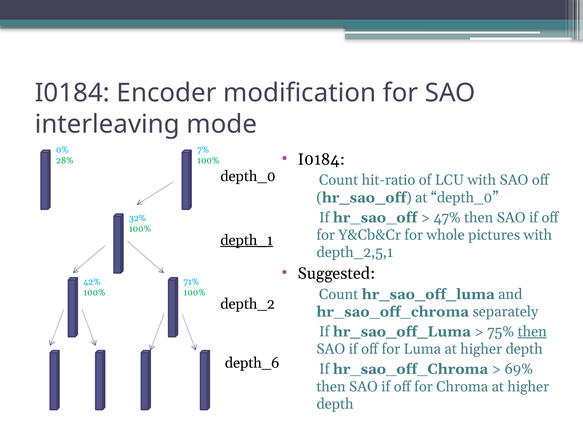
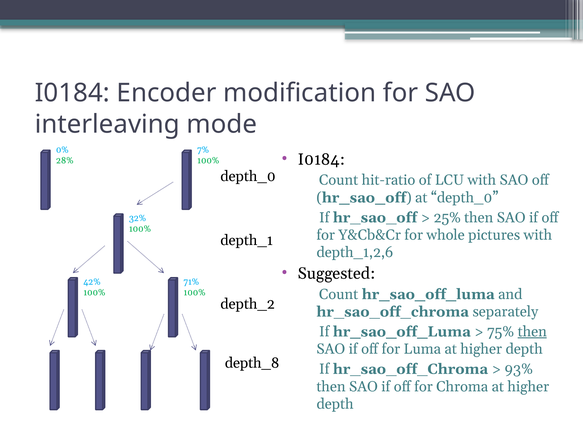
47%: 47% -> 25%
depth_1 underline: present -> none
depth_2,5,1: depth_2,5,1 -> depth_1,2,6
depth_6: depth_6 -> depth_8
69%: 69% -> 93%
